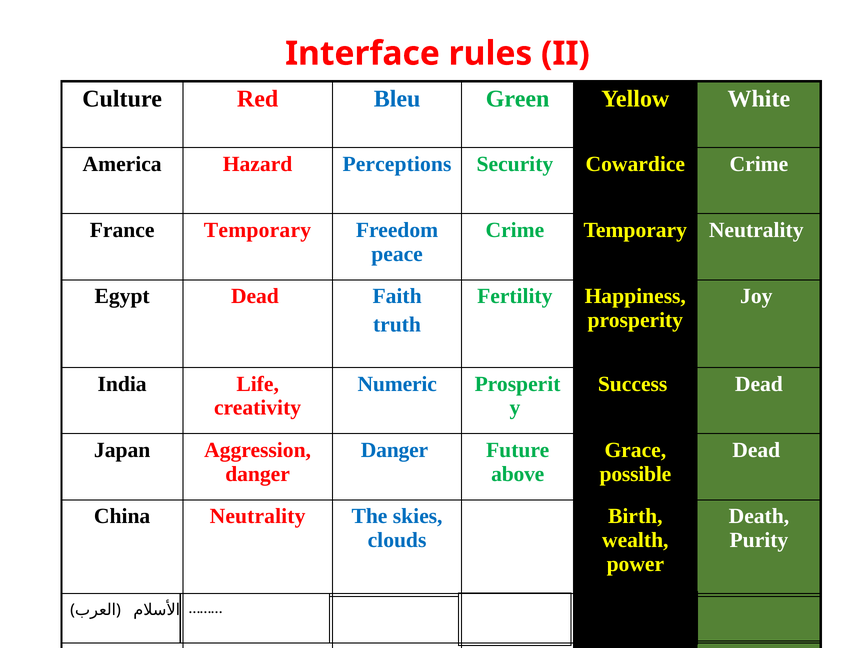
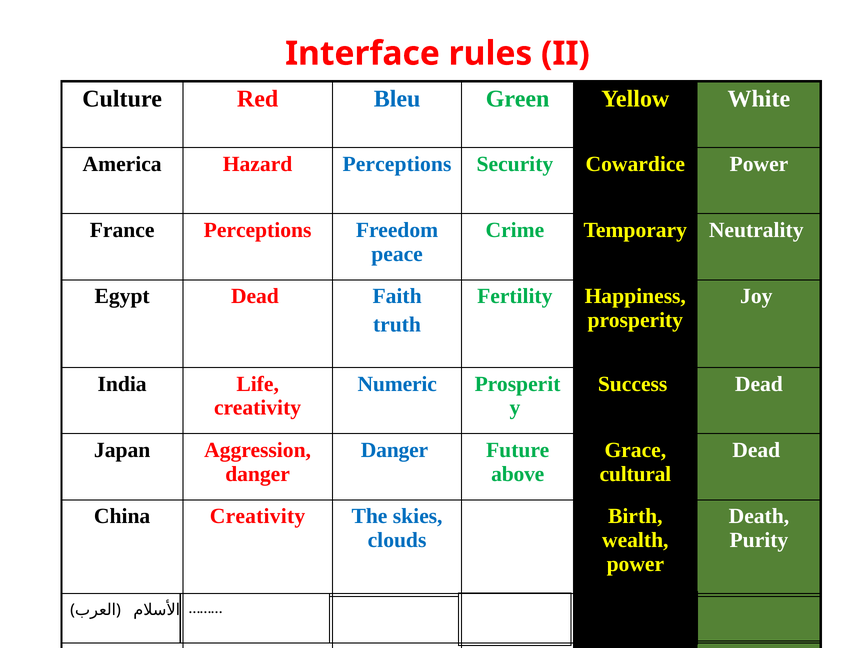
Cowardice Crime: Crime -> Power
France Temporary: Temporary -> Perceptions
possible: possible -> cultural
China Neutrality: Neutrality -> Creativity
